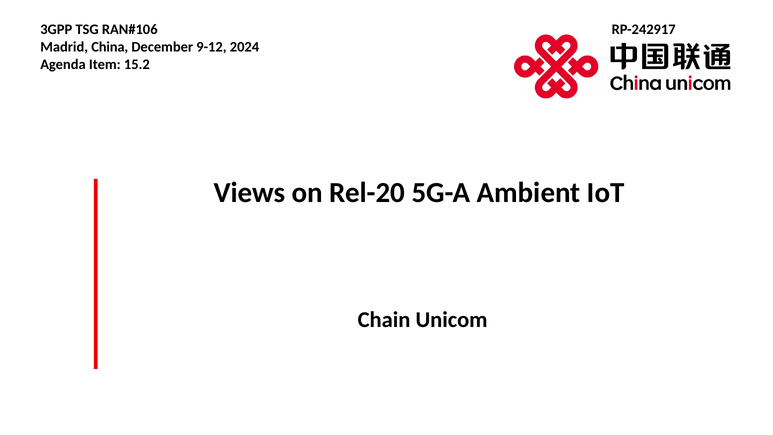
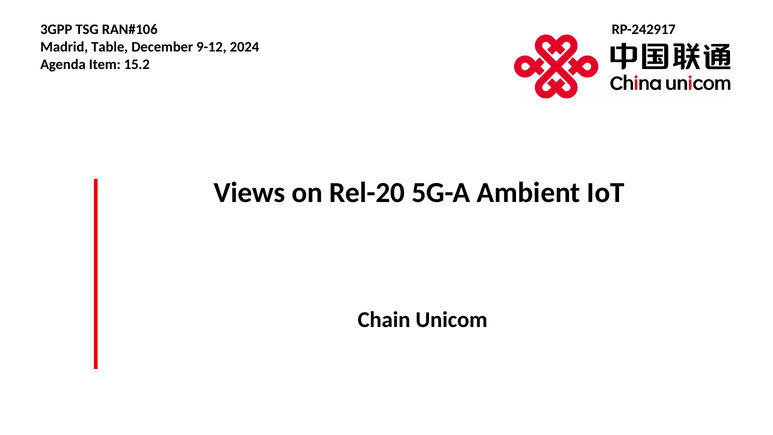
China: China -> Table
